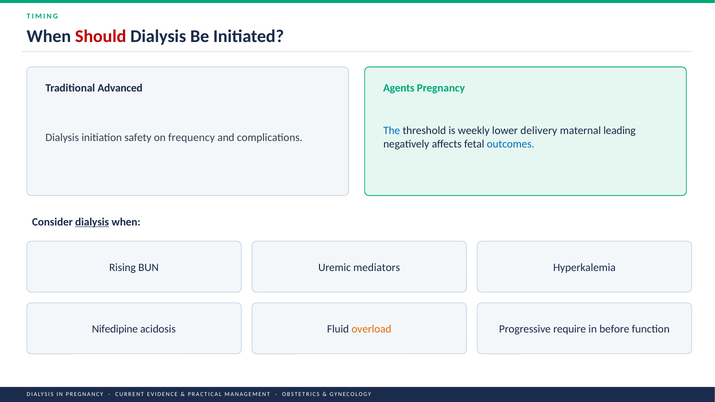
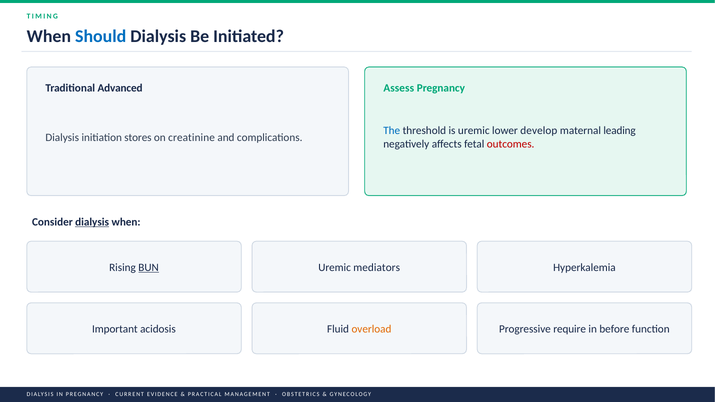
Should colour: red -> blue
Agents: Agents -> Assess
is weekly: weekly -> uremic
delivery: delivery -> develop
safety: safety -> stores
frequency: frequency -> creatinine
outcomes colour: blue -> red
BUN underline: none -> present
Nifedipine: Nifedipine -> Important
